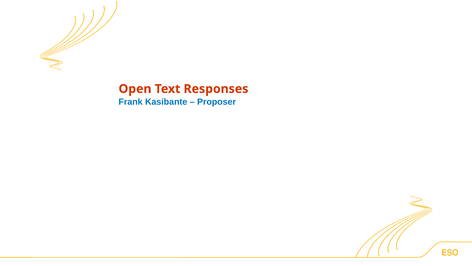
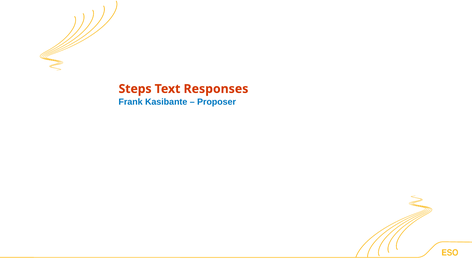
Open: Open -> Steps
